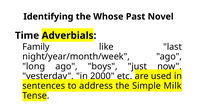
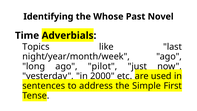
Family: Family -> Topics
boys: boys -> pilot
Milk: Milk -> First
